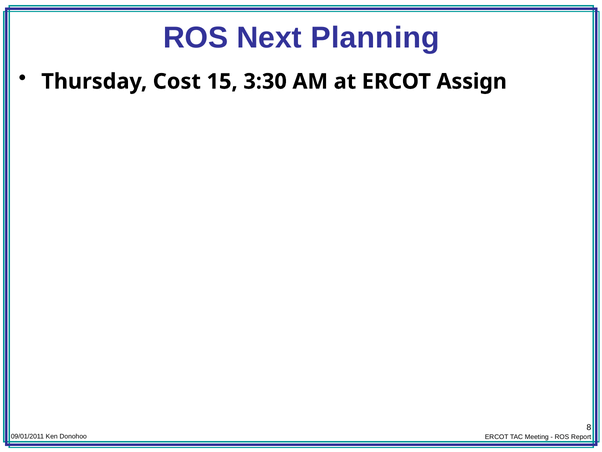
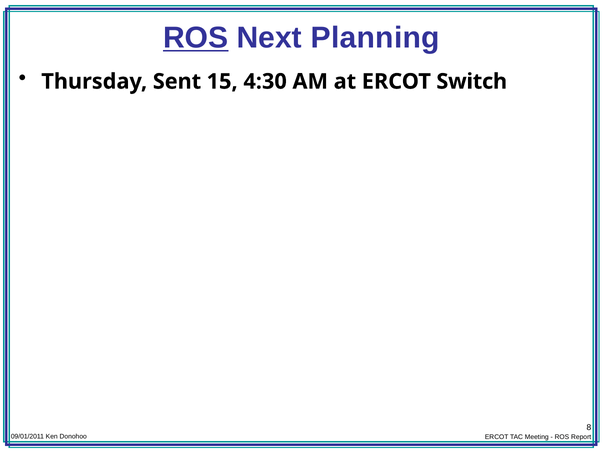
ROS at (196, 38) underline: none -> present
Cost: Cost -> Sent
3:30: 3:30 -> 4:30
Assign: Assign -> Switch
